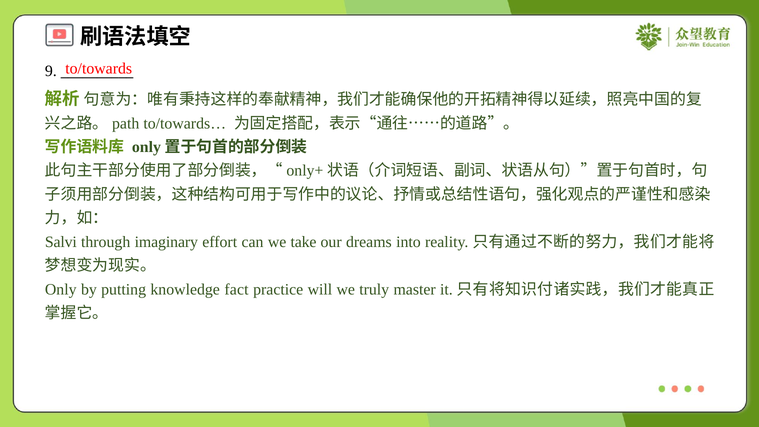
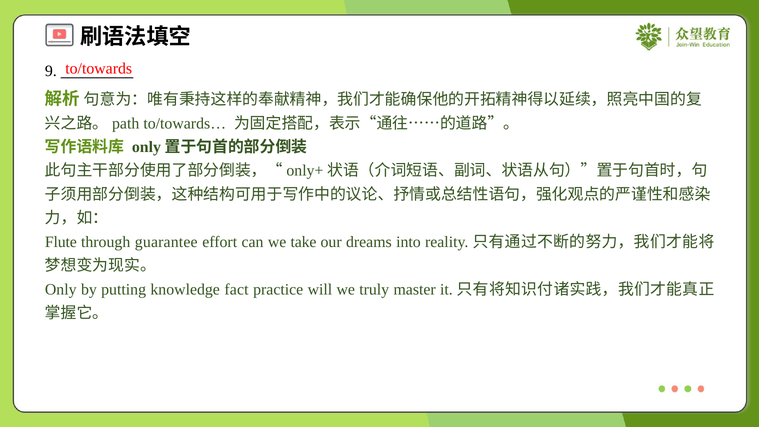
Salvi: Salvi -> Flute
imaginary: imaginary -> guarantee
